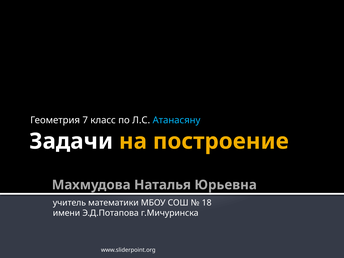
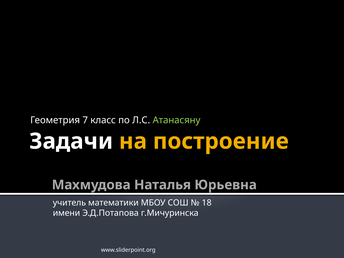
Атанасяну colour: light blue -> light green
